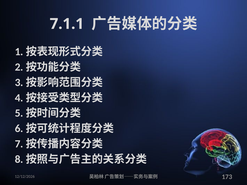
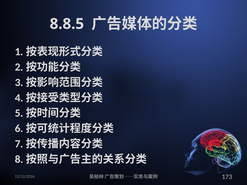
7.1.1: 7.1.1 -> 8.8.5
